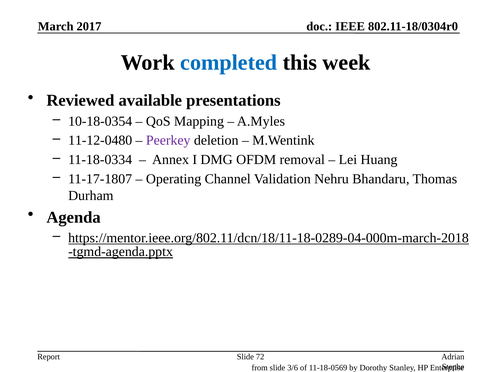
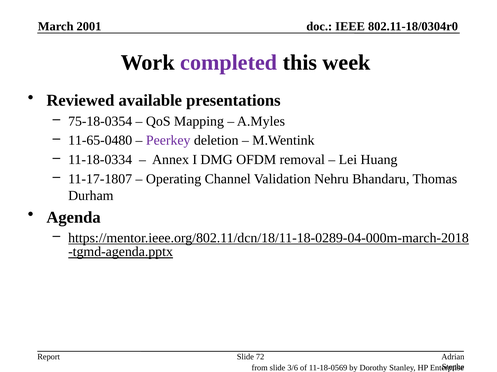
2017: 2017 -> 2001
completed colour: blue -> purple
10-18-0354: 10-18-0354 -> 75-18-0354
11-12-0480: 11-12-0480 -> 11-65-0480
